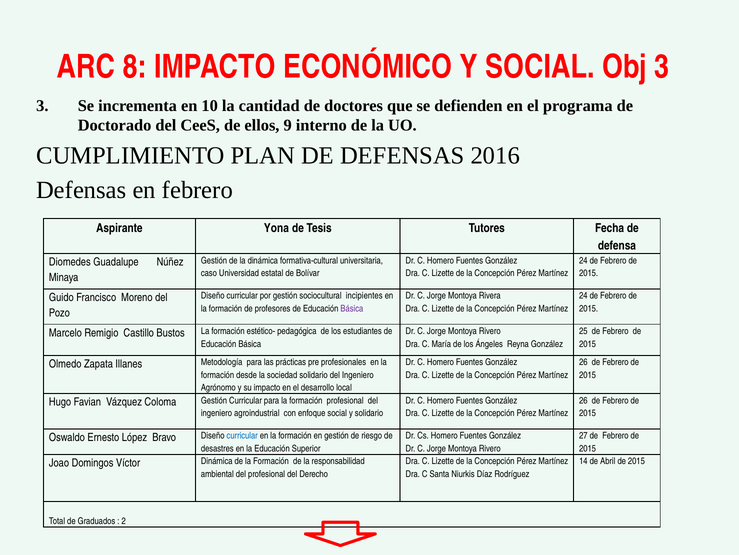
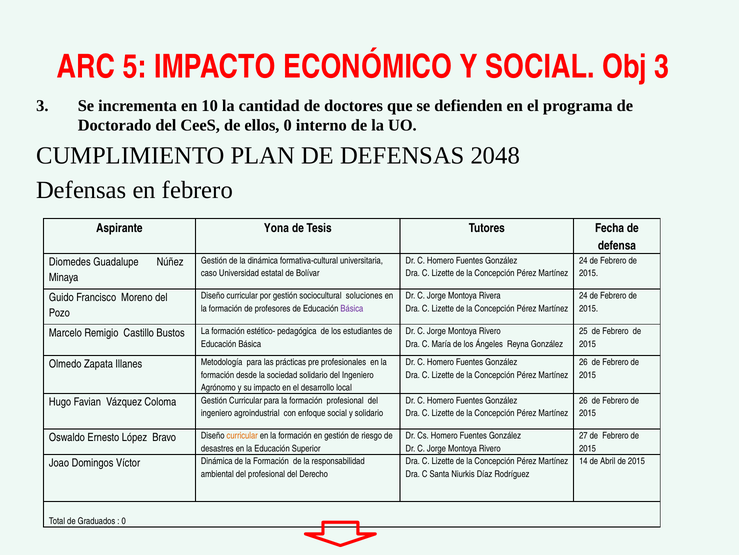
8: 8 -> 5
ellos 9: 9 -> 0
2016: 2016 -> 2048
incipientes: incipientes -> soluciones
curricular at (242, 435) colour: blue -> orange
2 at (124, 521): 2 -> 0
